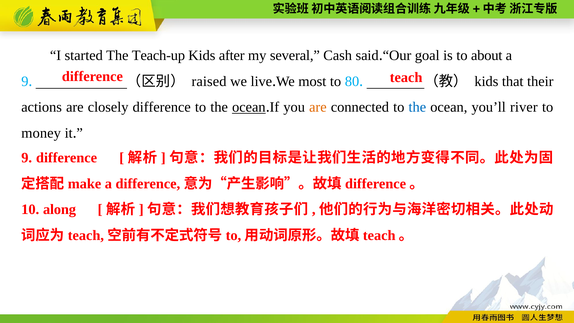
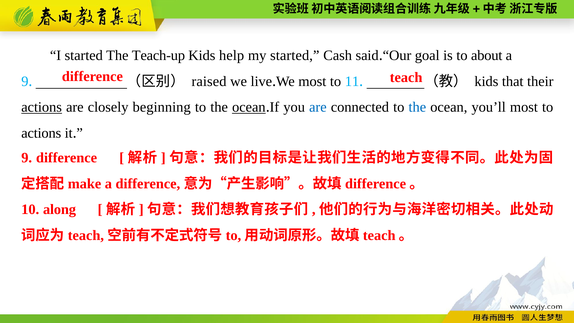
after: after -> help
my several: several -> started
80: 80 -> 11
actions at (42, 107) underline: none -> present
closely difference: difference -> beginning
are at (318, 107) colour: orange -> blue
you’ll river: river -> most
money at (41, 133): money -> actions
